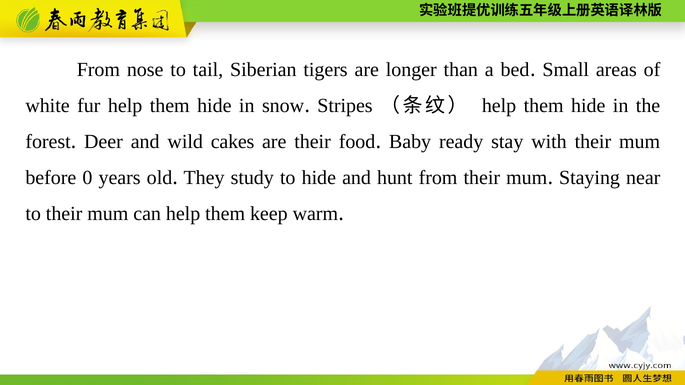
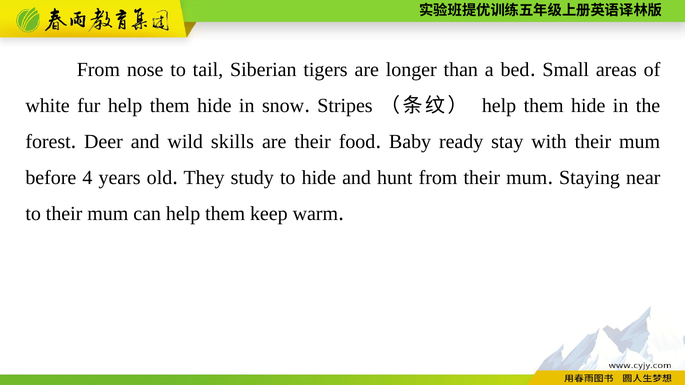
cakes: cakes -> skills
0: 0 -> 4
